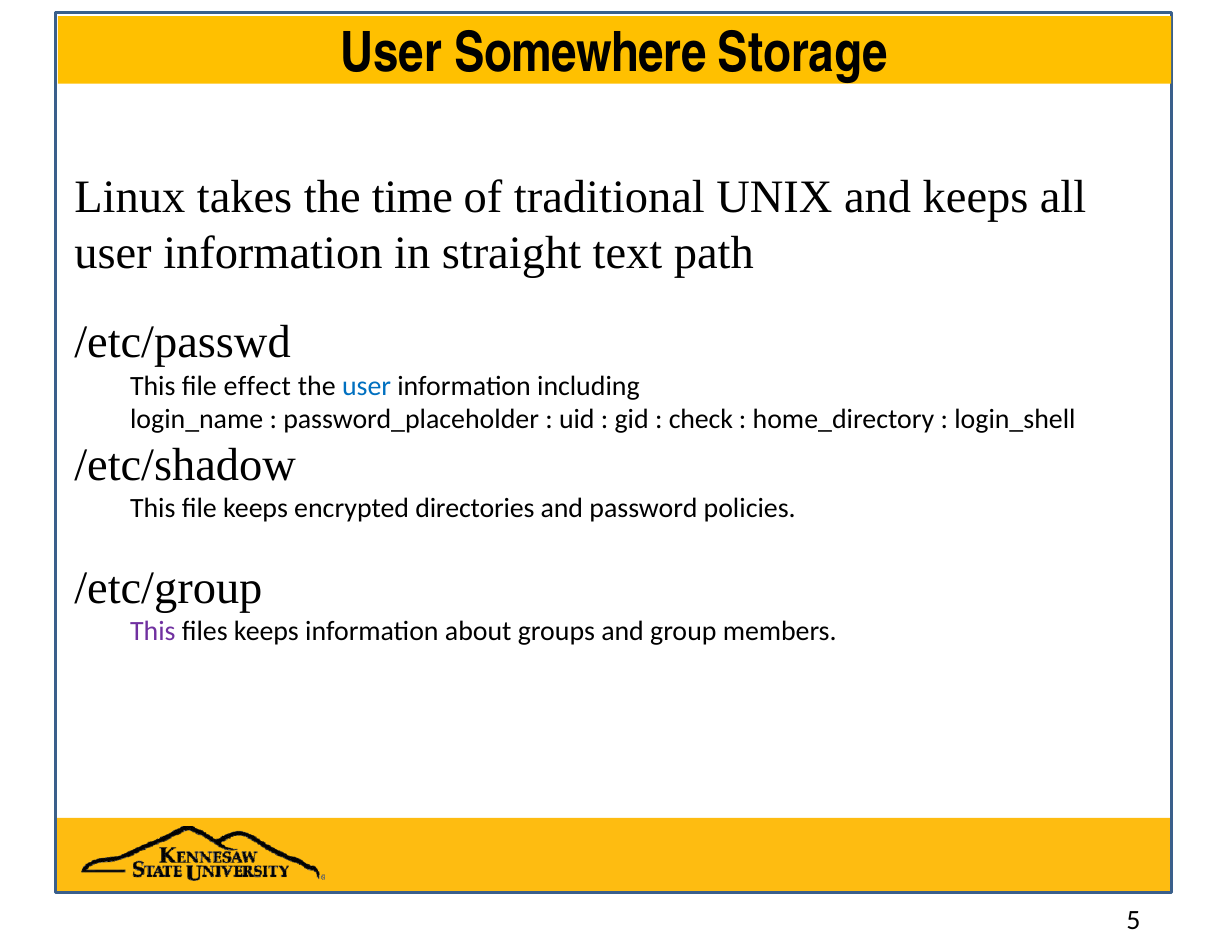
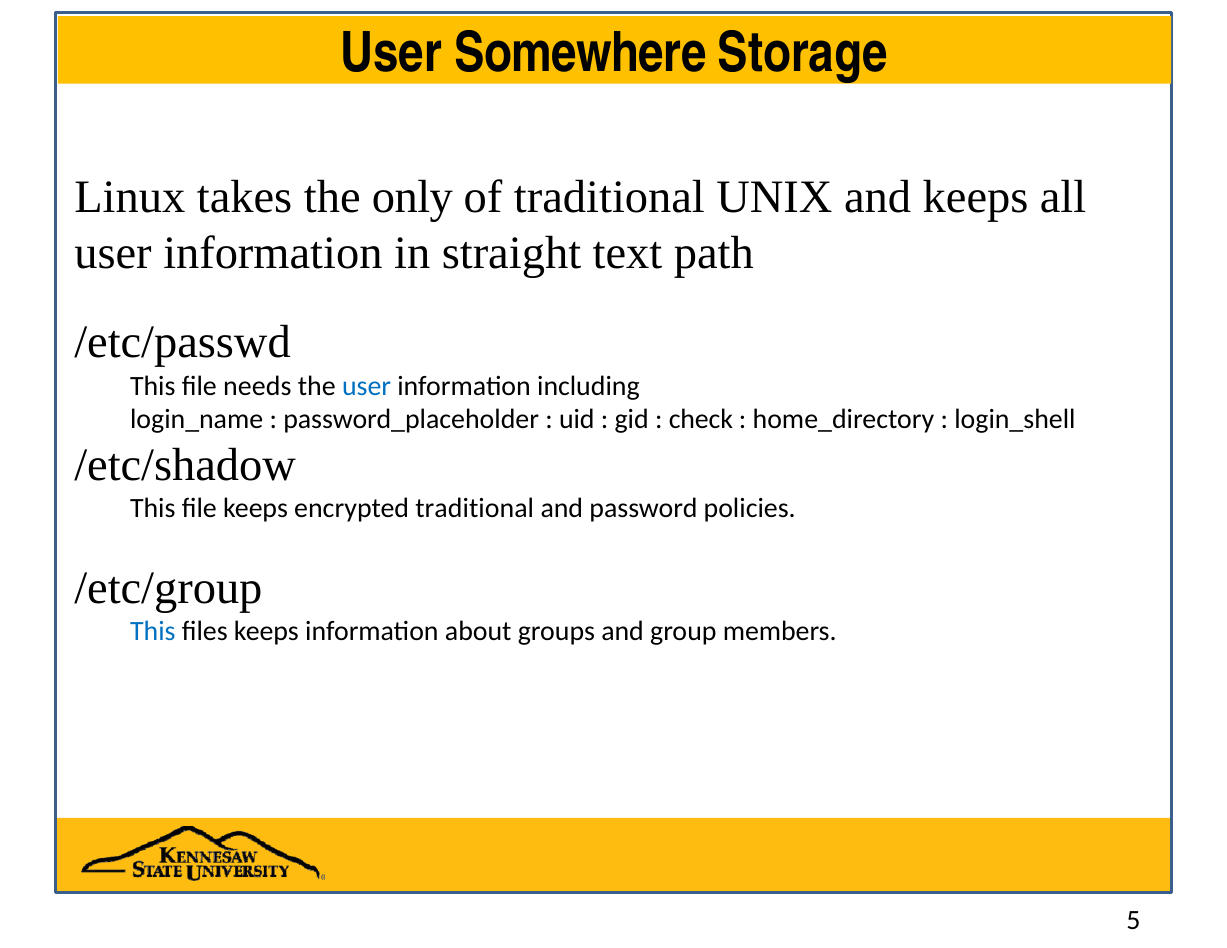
time: time -> only
effect: effect -> needs
encrypted directories: directories -> traditional
This at (153, 631) colour: purple -> blue
